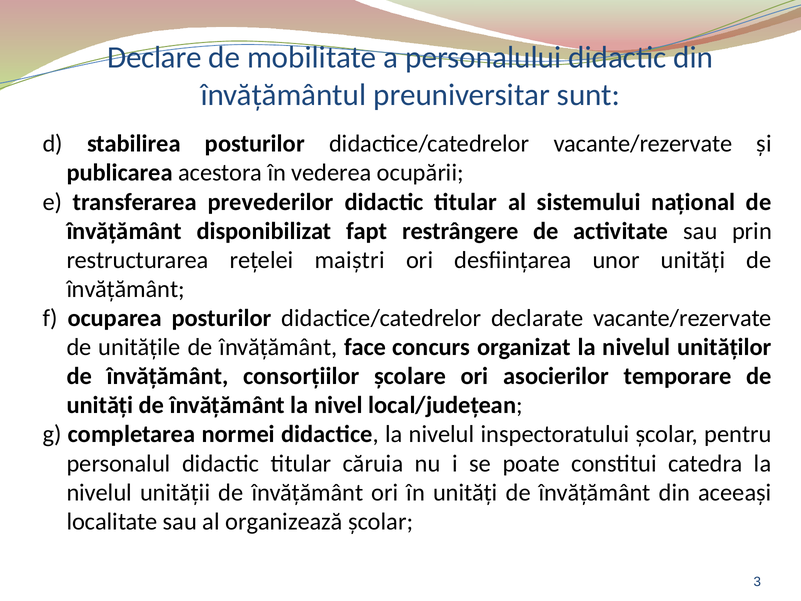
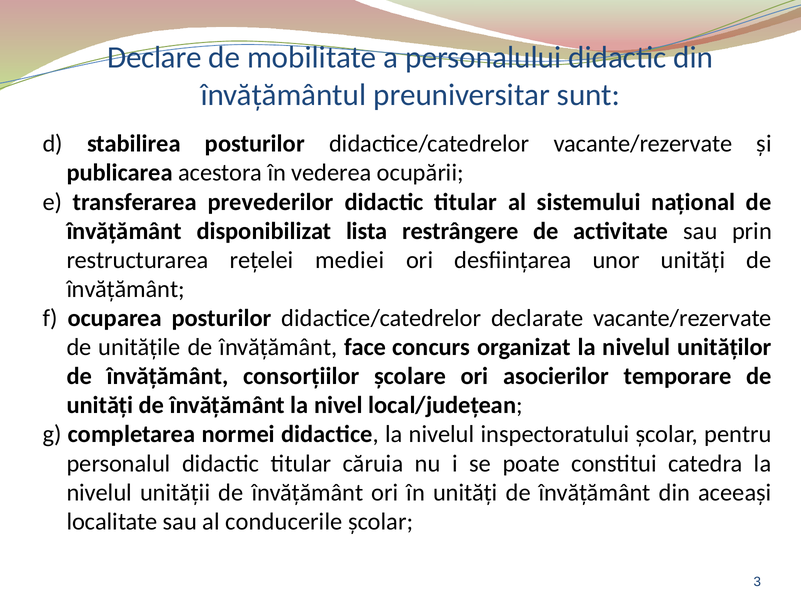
fapt: fapt -> lista
maiştri: maiştri -> mediei
organizează: organizează -> conducerile
